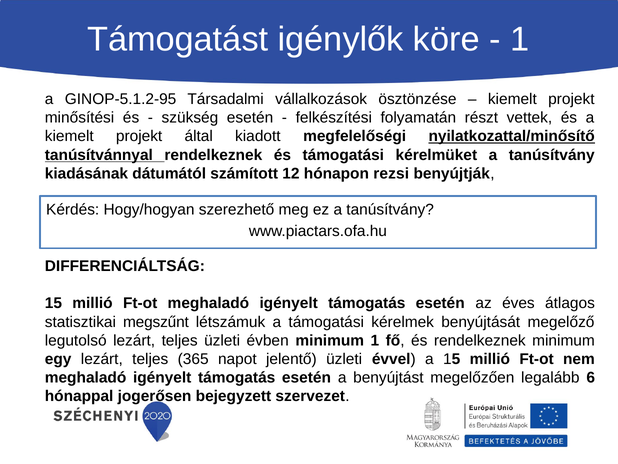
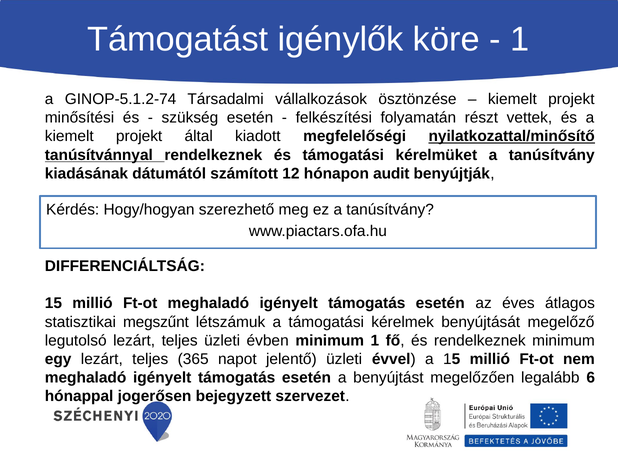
GINOP-5.1.2-95: GINOP-5.1.2-95 -> GINOP-5.1.2-74
rezsi: rezsi -> audit
